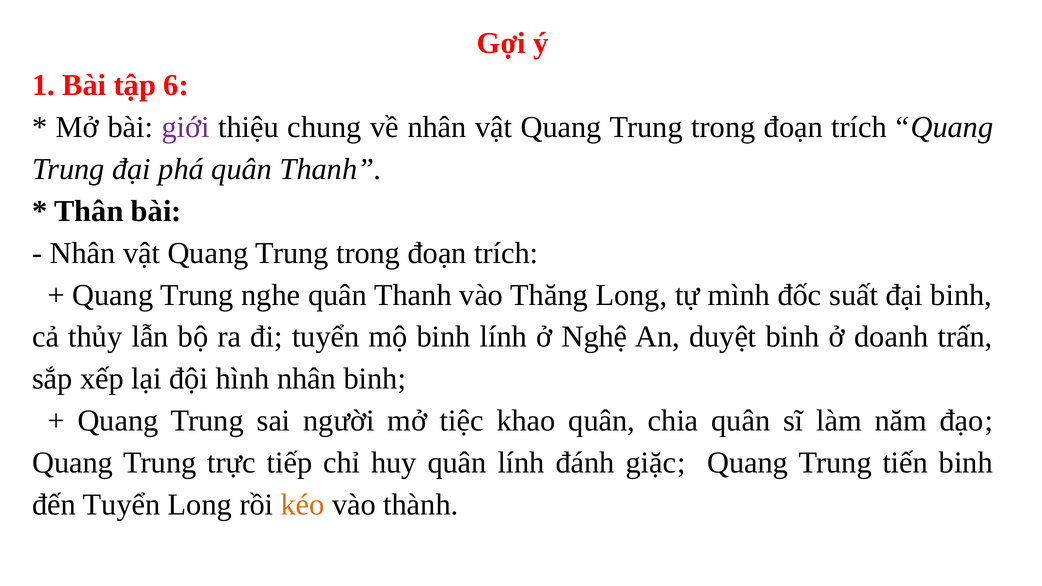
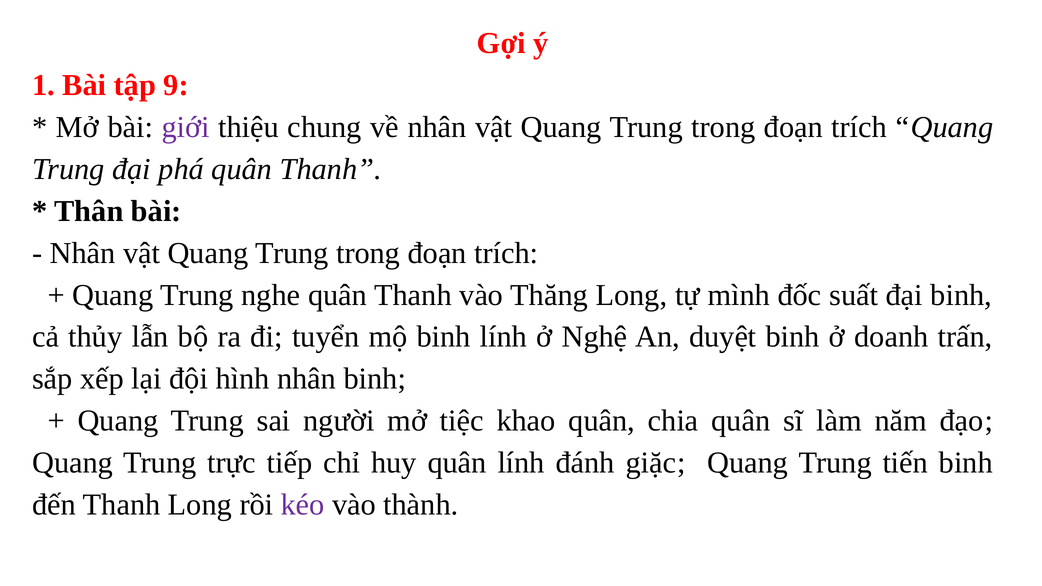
6: 6 -> 9
đến Tuyển: Tuyển -> Thanh
kéo colour: orange -> purple
